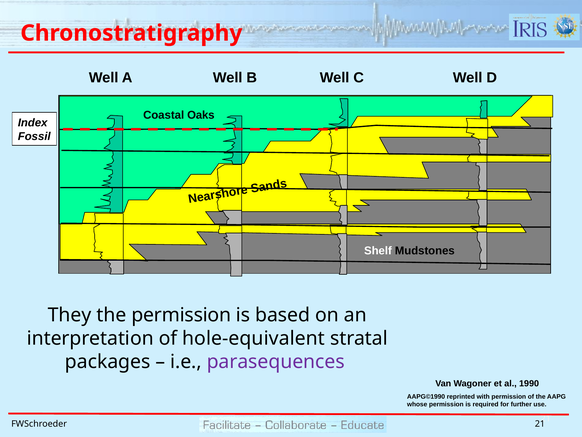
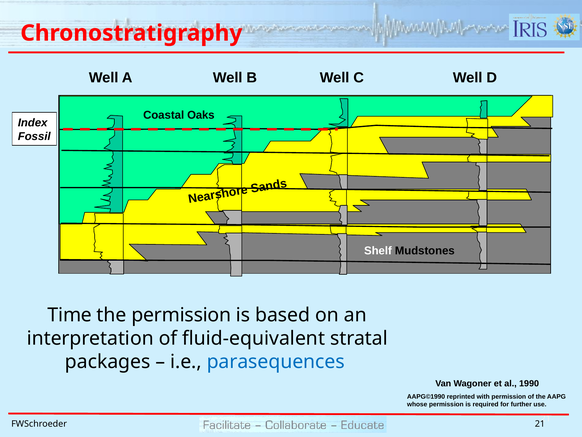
They: They -> Time
hole-equivalent: hole-equivalent -> fluid-equivalent
parasequences colour: purple -> blue
